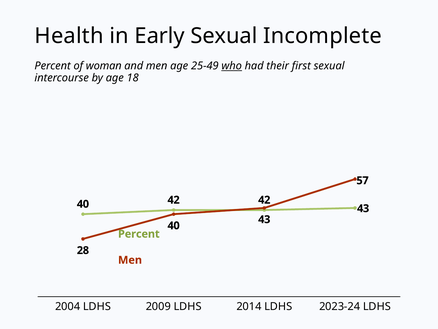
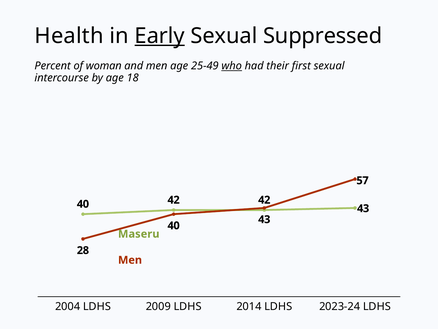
Early underline: none -> present
Incomplete: Incomplete -> Suppressed
Percent at (139, 234): Percent -> Maseru
